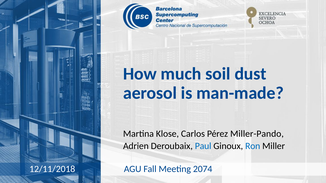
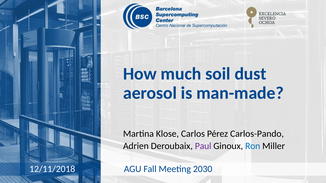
Miller-Pando: Miller-Pando -> Carlos-Pando
Paul colour: blue -> purple
2074: 2074 -> 2030
